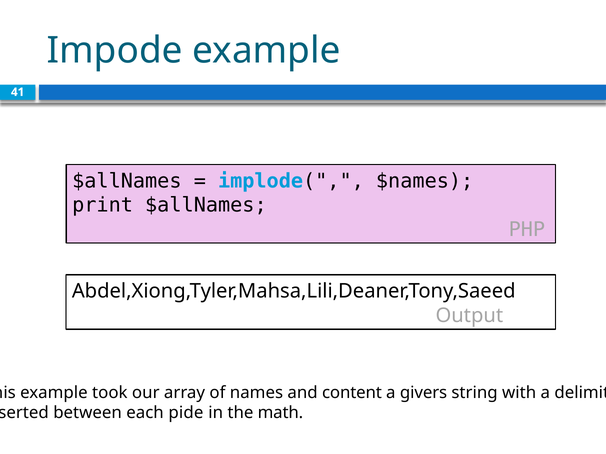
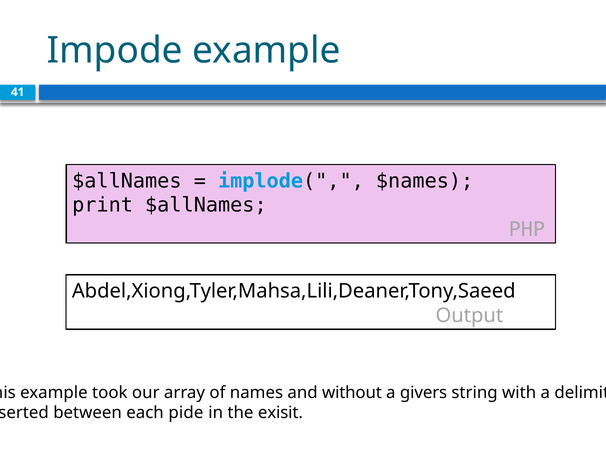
content: content -> without
math: math -> exisit
